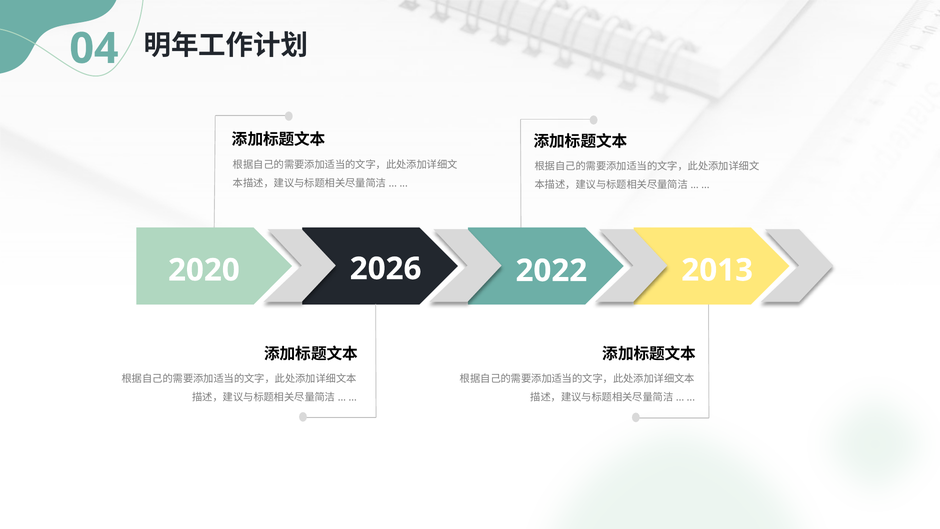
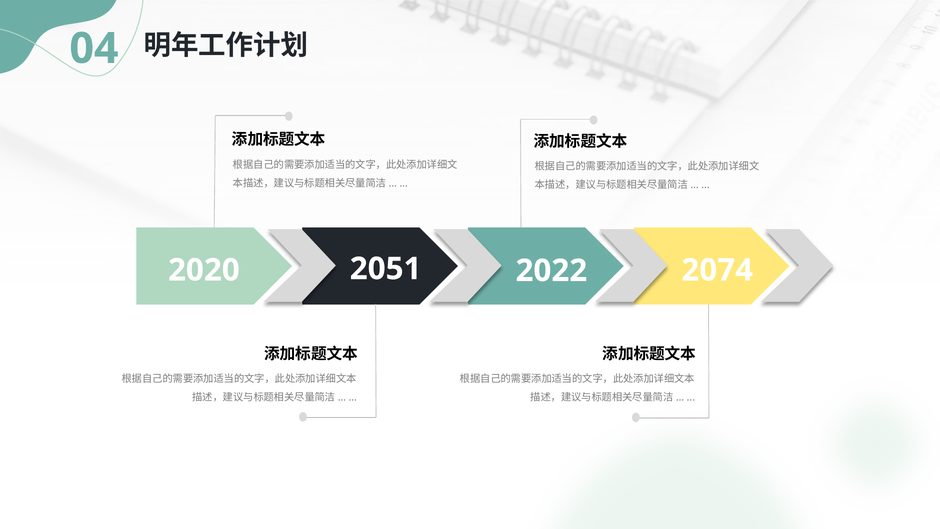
2026: 2026 -> 2051
2013: 2013 -> 2074
